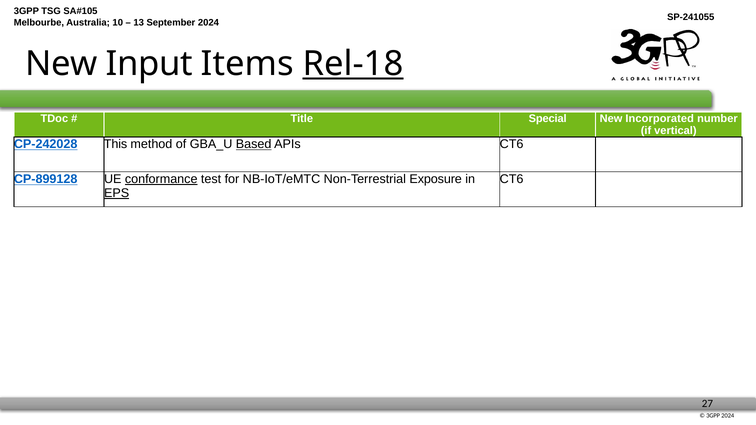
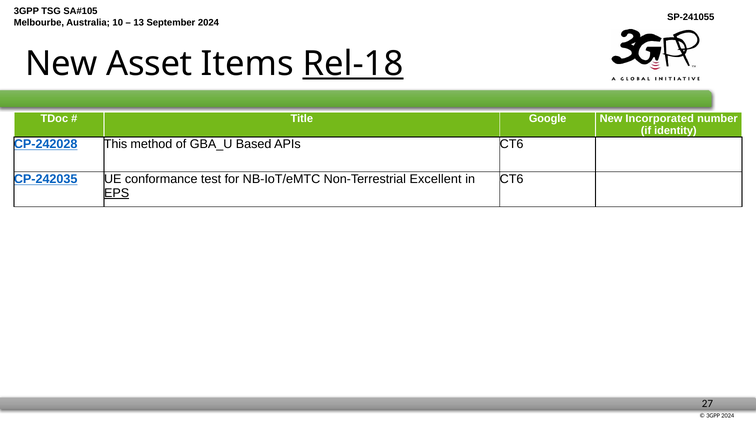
Input: Input -> Asset
Special: Special -> Google
vertical: vertical -> identity
Based underline: present -> none
CP-899128: CP-899128 -> CP-242035
conformance underline: present -> none
Exposure: Exposure -> Excellent
